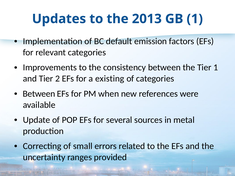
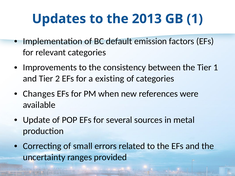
Between at (39, 94): Between -> Changes
